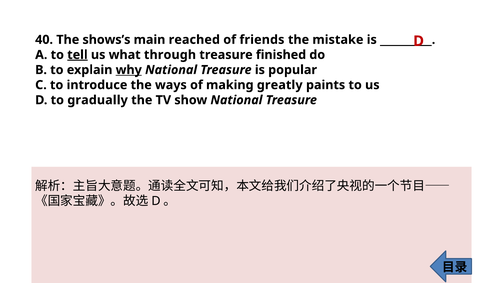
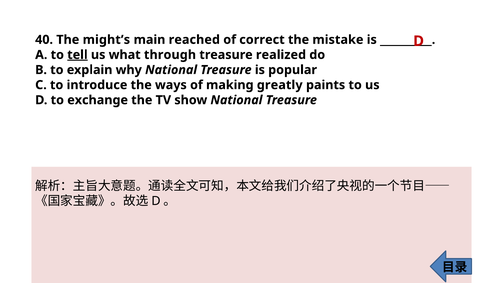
shows’s: shows’s -> might’s
friends: friends -> correct
finished: finished -> realized
why underline: present -> none
gradually: gradually -> exchange
